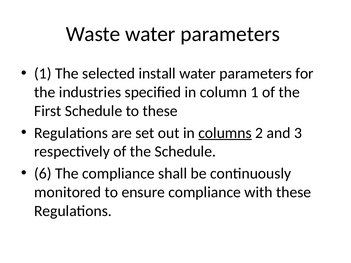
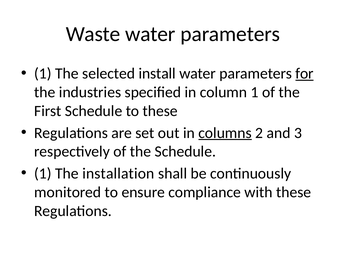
for underline: none -> present
6 at (43, 174): 6 -> 1
The compliance: compliance -> installation
